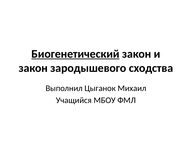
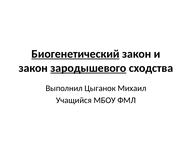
зародышевого underline: none -> present
